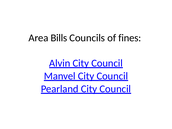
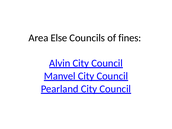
Bills: Bills -> Else
